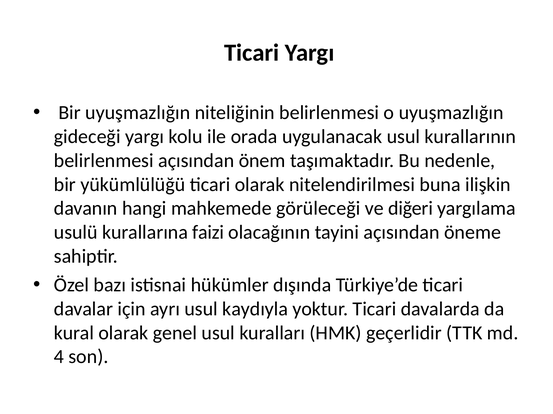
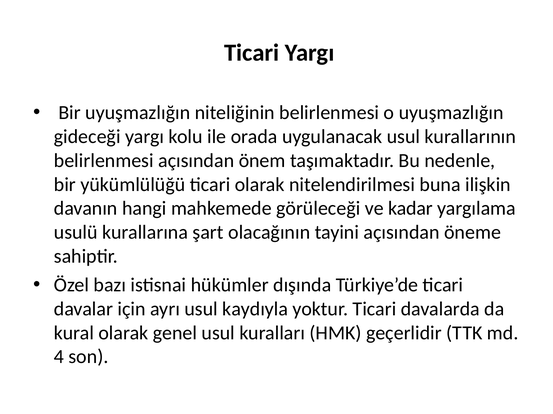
diğeri: diğeri -> kadar
faizi: faizi -> şart
